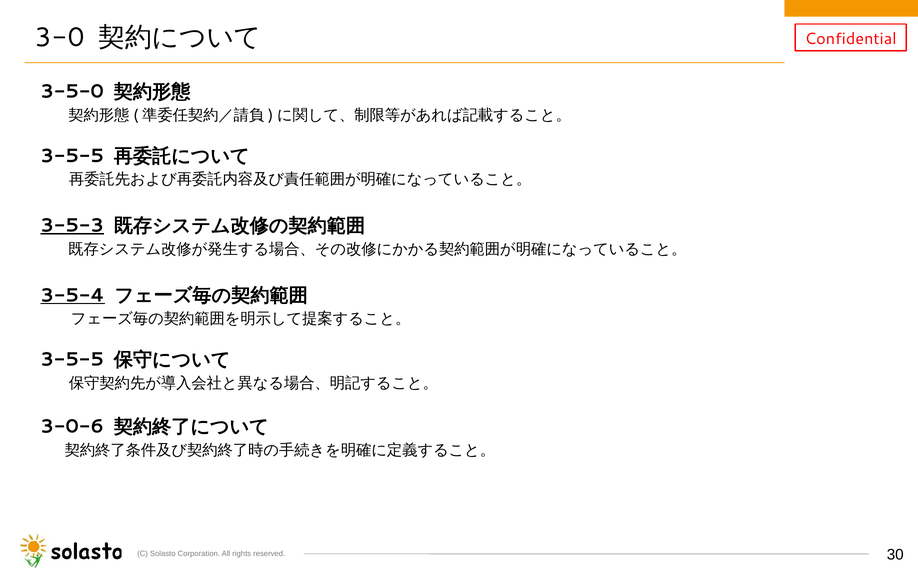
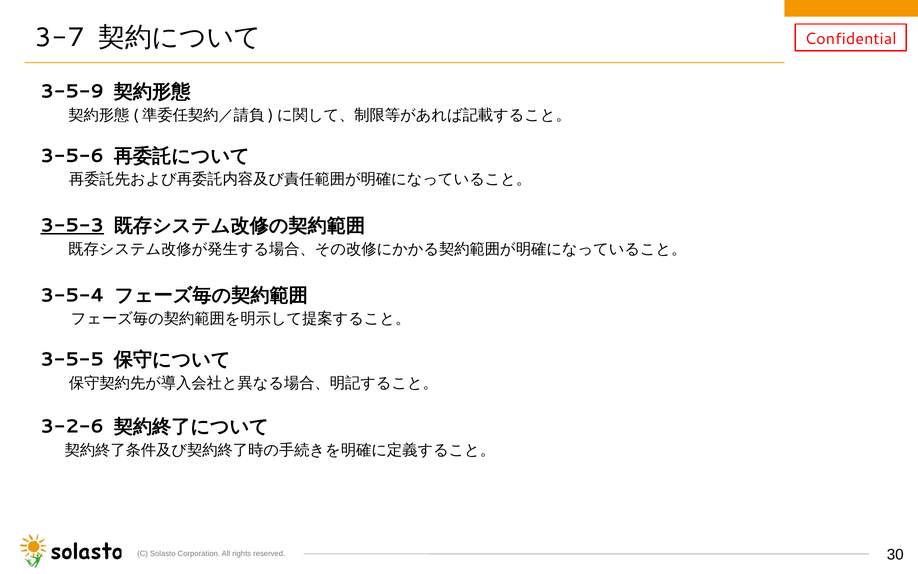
3-0: 3-0 -> 3-7
3-5-0: 3-5-0 -> 3-5-9
3-5-5 at (72, 156): 3-5-5 -> 3-5-6
3-5-4 underline: present -> none
3-0-6: 3-0-6 -> 3-2-6
